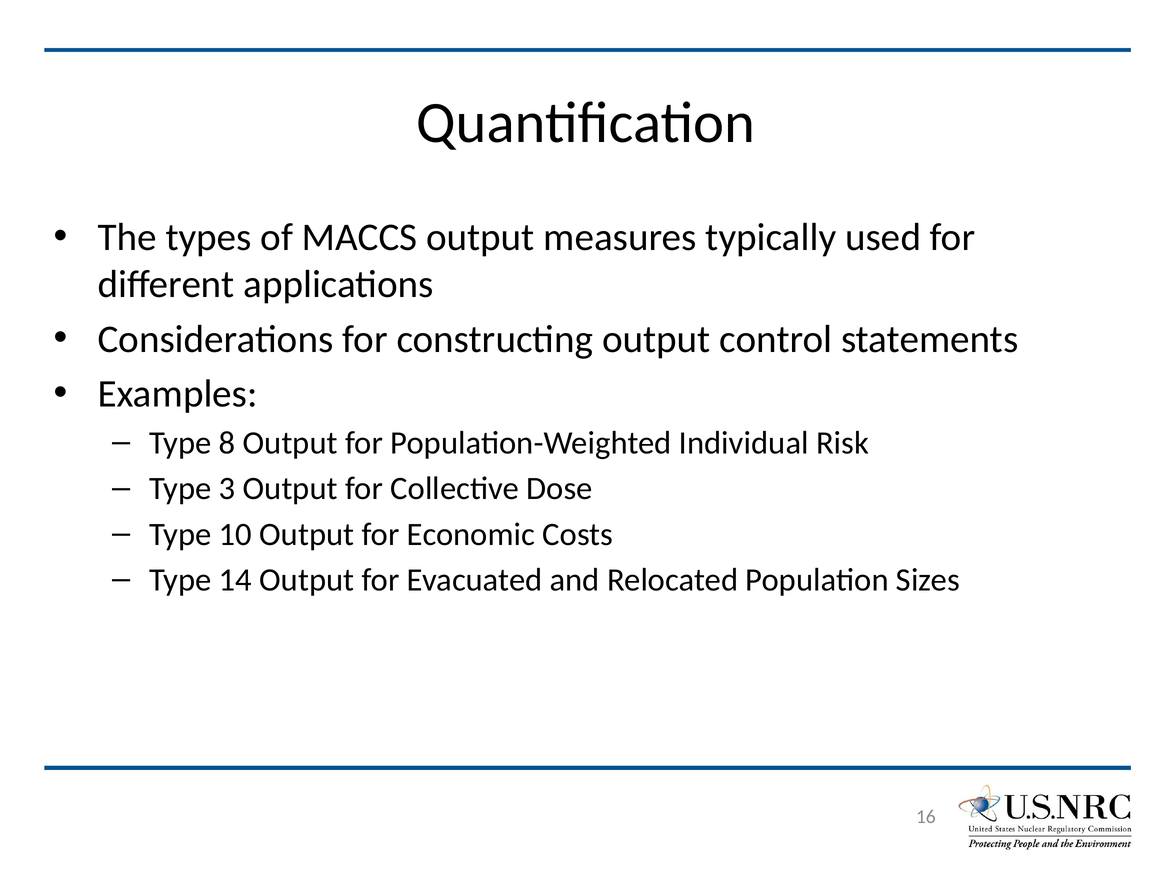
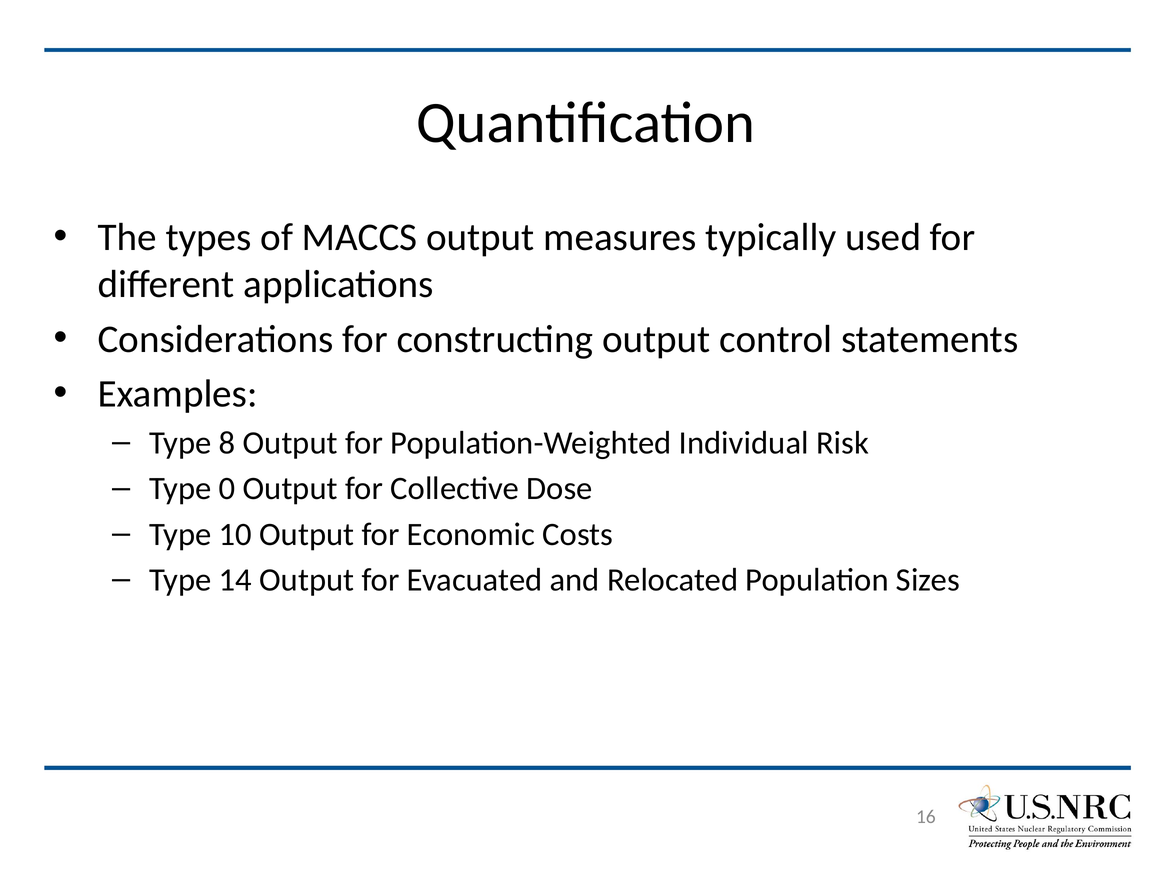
3: 3 -> 0
